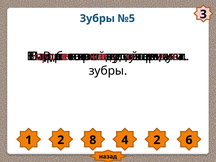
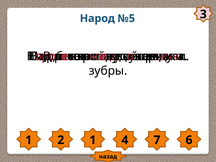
Зубры at (97, 18): Зубры -> Народ
2 8: 8 -> 1
4 2: 2 -> 7
